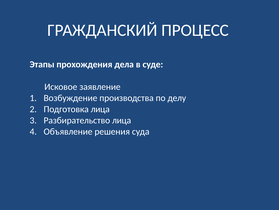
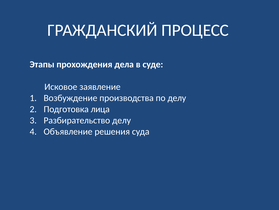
Разбирательство лица: лица -> делу
